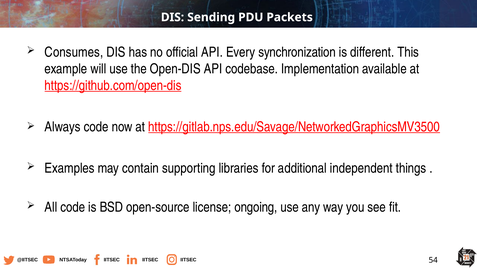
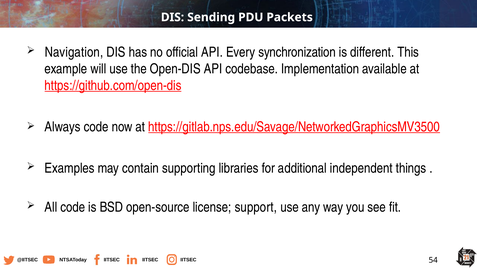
Consumes: Consumes -> Navigation
ongoing: ongoing -> support
